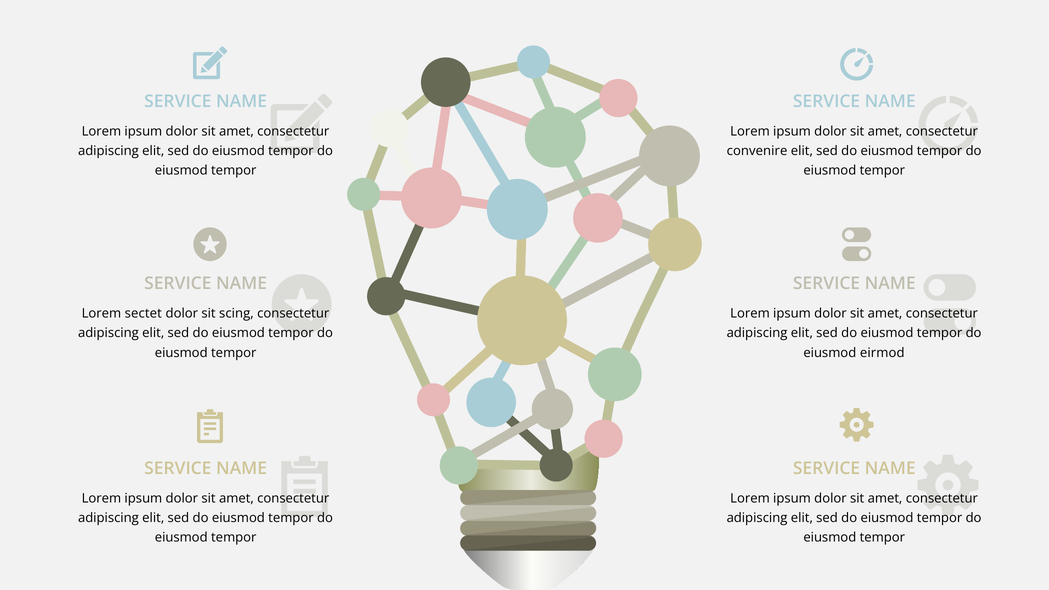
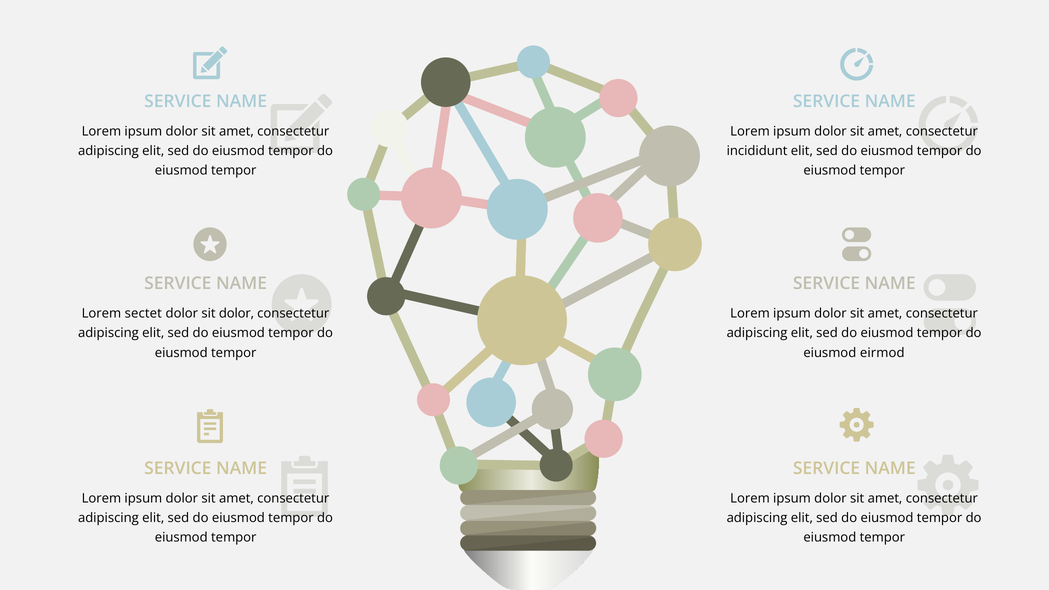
convenire: convenire -> incididunt
sit scing: scing -> dolor
